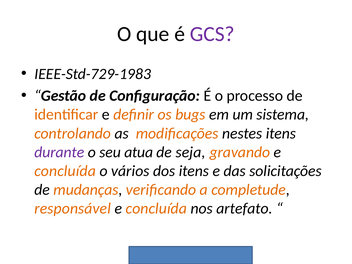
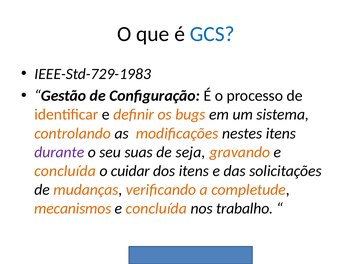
GCS colour: purple -> blue
atua: atua -> suas
vários: vários -> cuidar
responsável: responsável -> mecanismos
artefato: artefato -> trabalho
